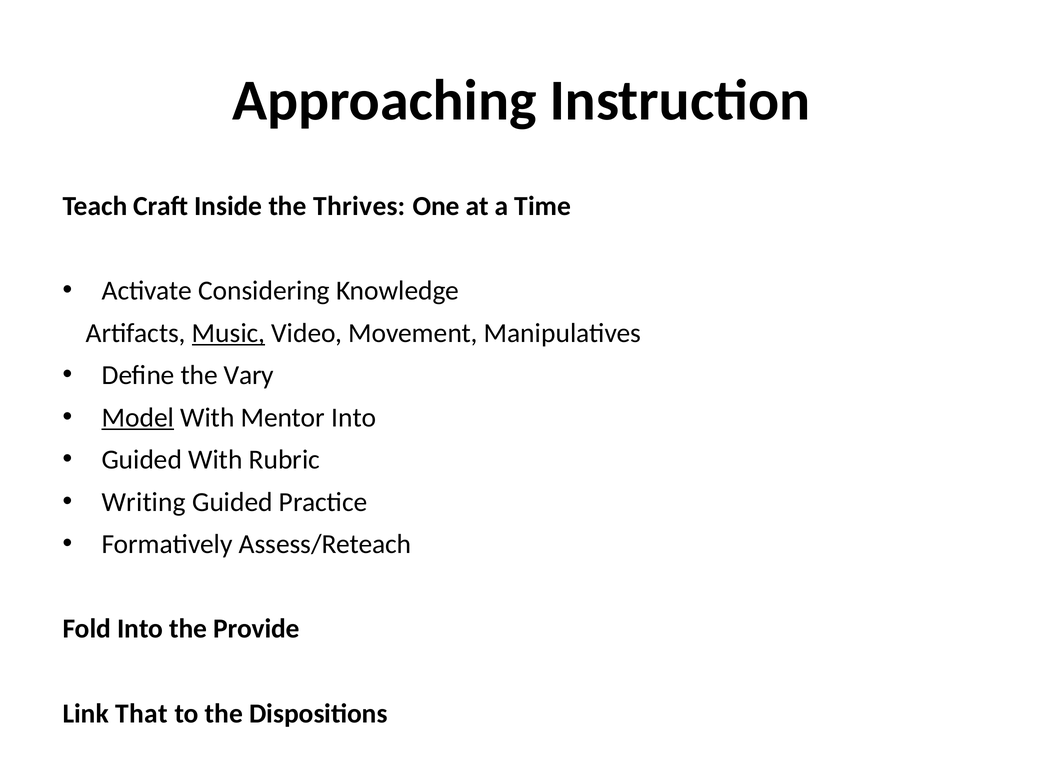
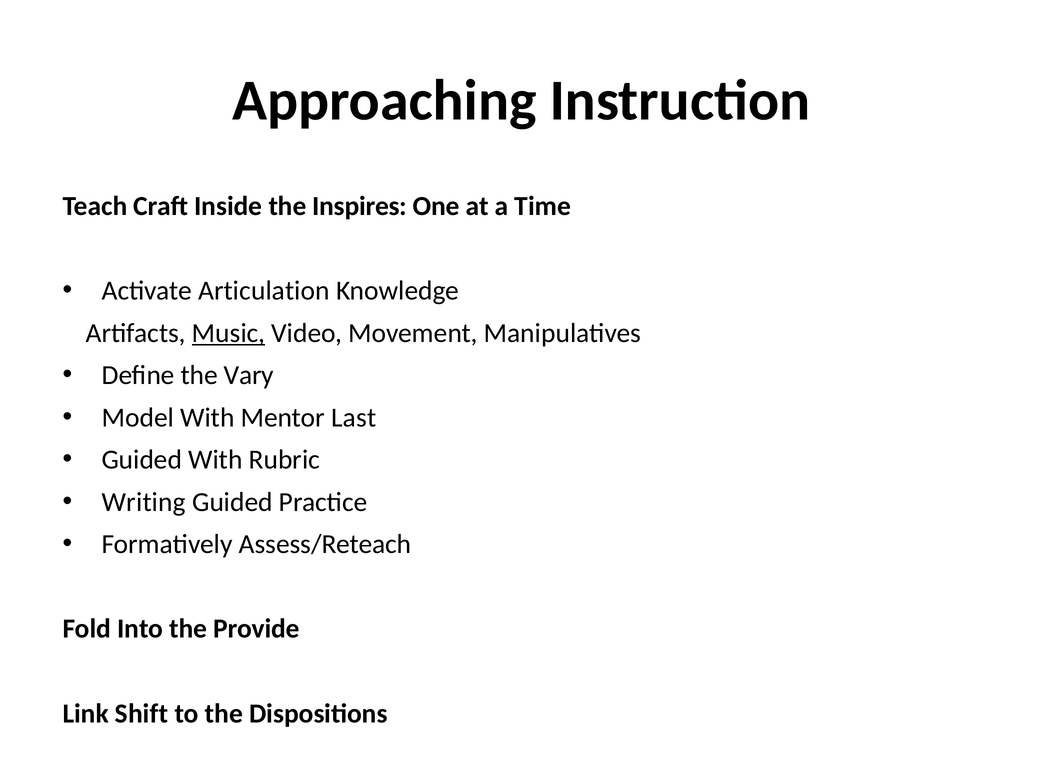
Thrives: Thrives -> Inspires
Considering: Considering -> Articulation
Model underline: present -> none
Mentor Into: Into -> Last
That: That -> Shift
